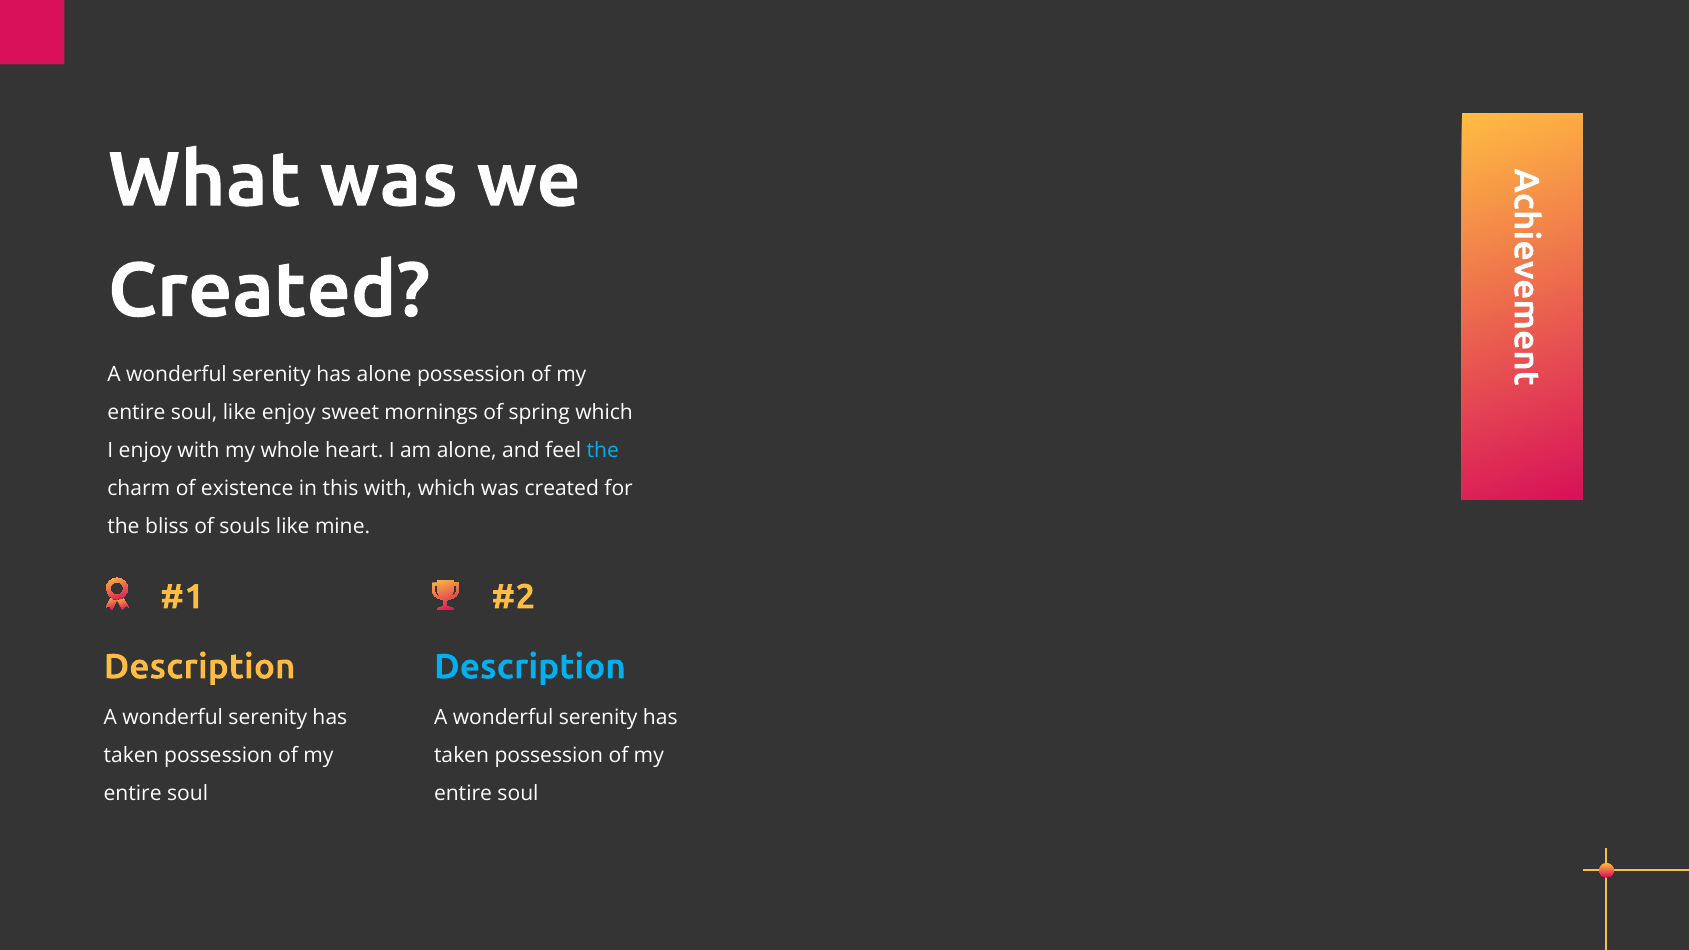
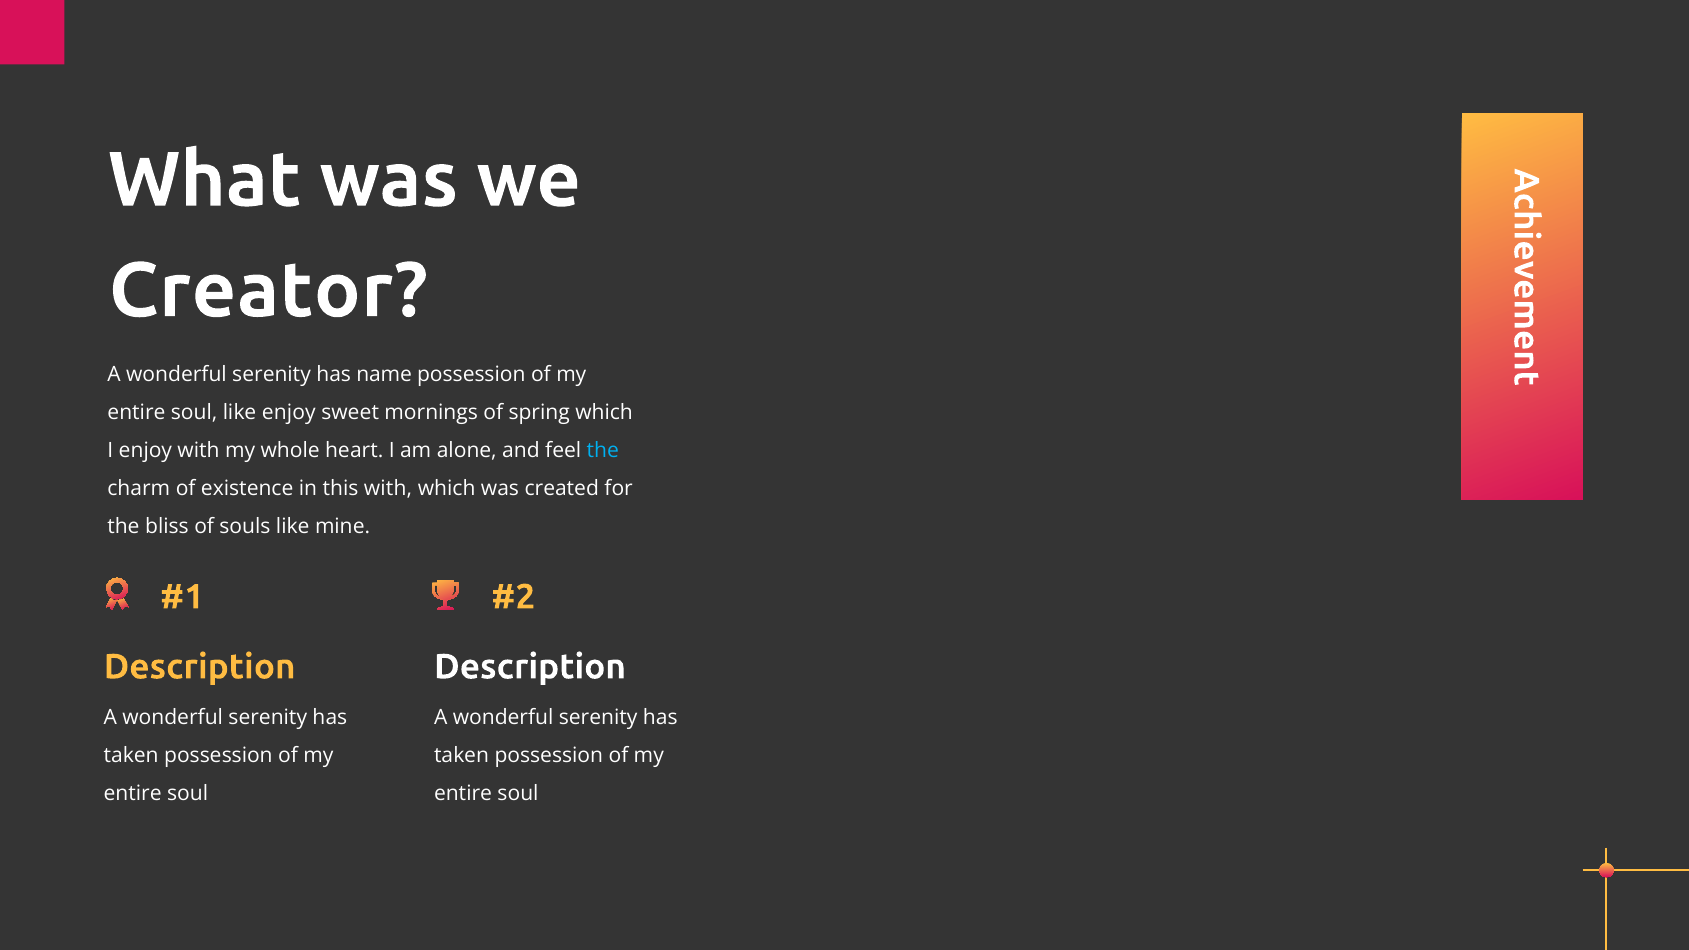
Created at (269, 291): Created -> Creator
has alone: alone -> name
Description at (530, 667) colour: light blue -> white
